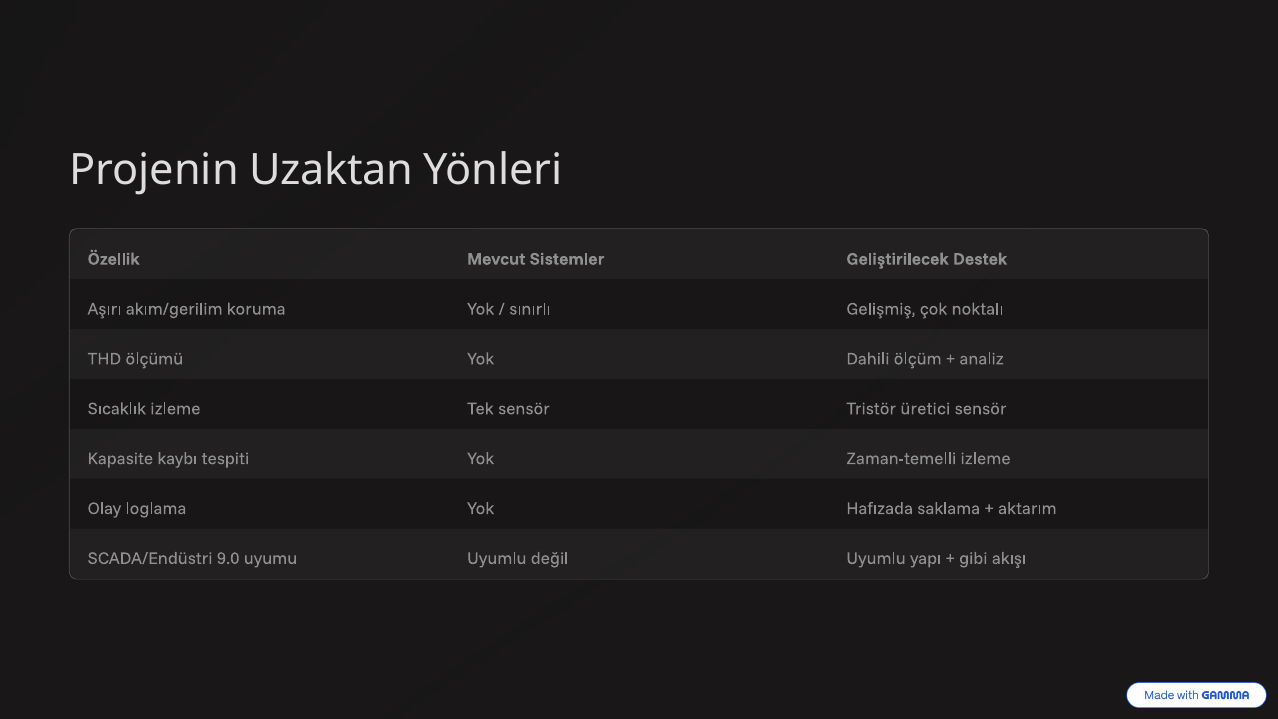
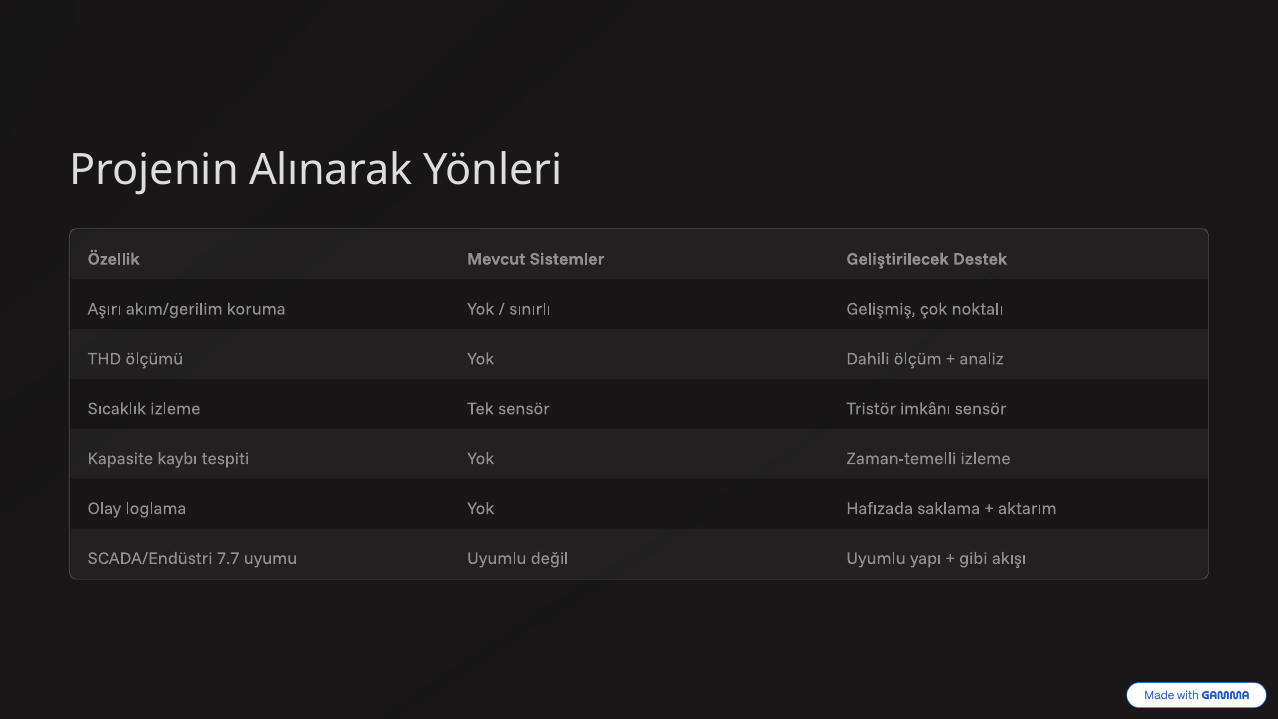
Uzaktan: Uzaktan -> Alınarak
üretici: üretici -> imkânı
9.0: 9.0 -> 7.7
